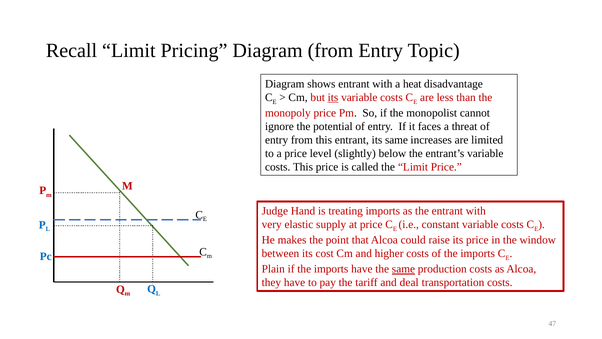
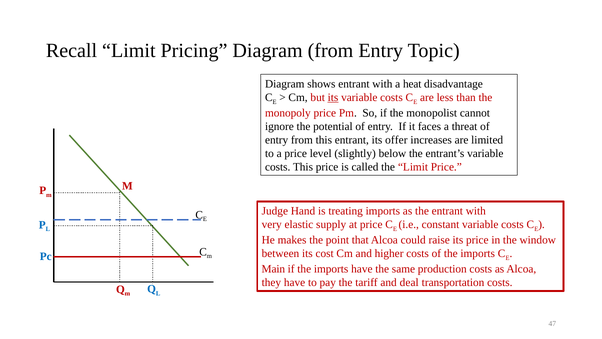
its same: same -> offer
Plain: Plain -> Main
same at (403, 269) underline: present -> none
